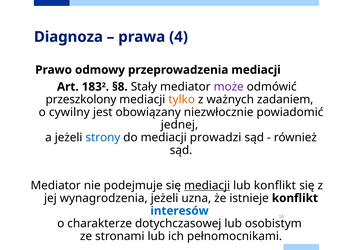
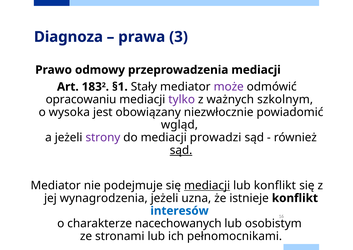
4: 4 -> 3
§8: §8 -> §1
przeszkolony: przeszkolony -> opracowaniu
tylko colour: orange -> purple
zadaniem: zadaniem -> szkolnym
cywilny: cywilny -> wysoka
jednej: jednej -> wgląd
strony colour: blue -> purple
sąd at (181, 150) underline: none -> present
dotychczasowej: dotychczasowej -> nacechowanych
